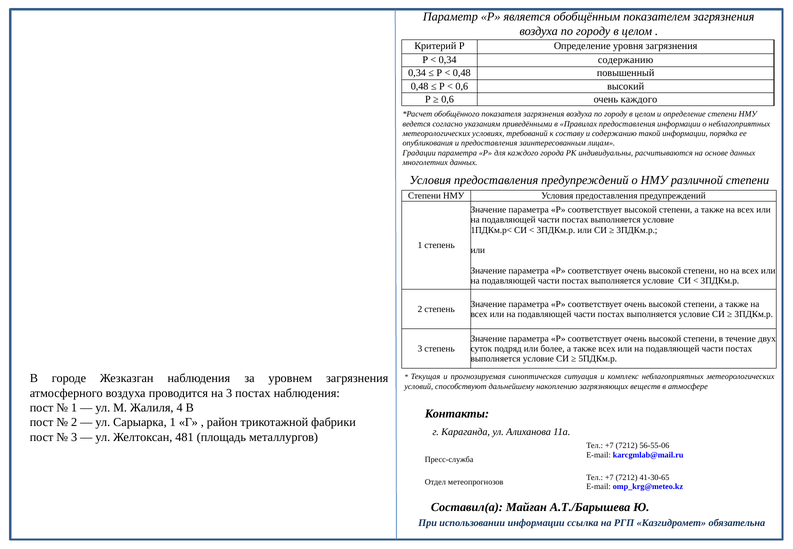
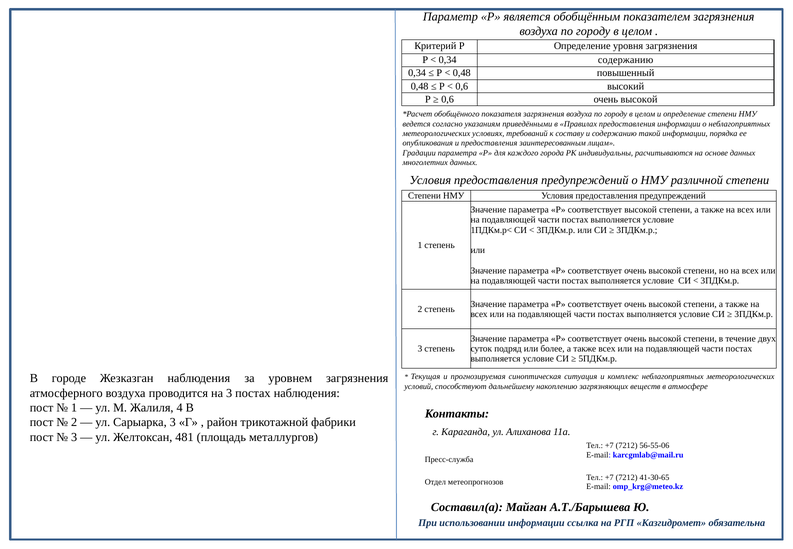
0,6 очень каждого: каждого -> высокой
Сарыарка 1: 1 -> 3
